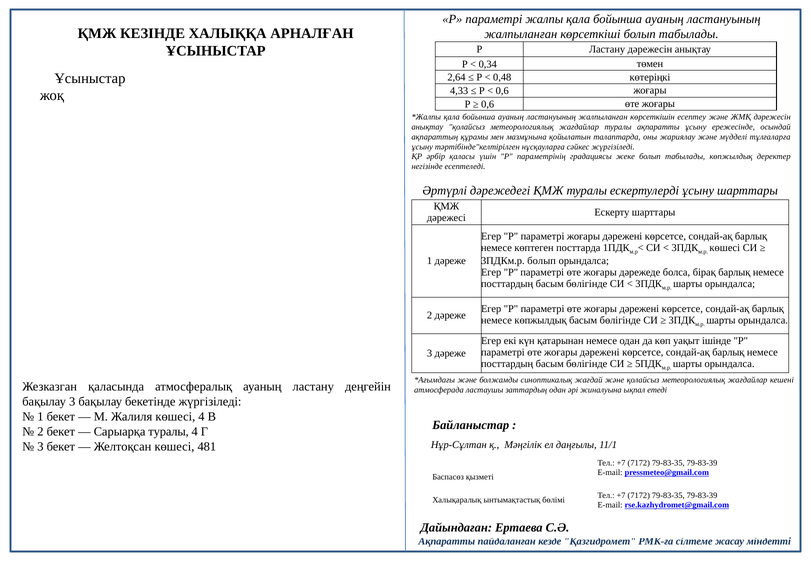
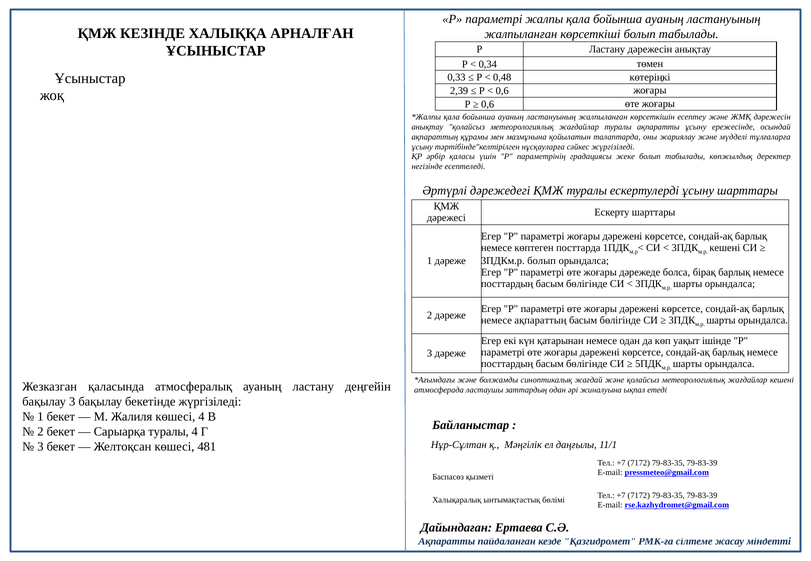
2,64: 2,64 -> 0,33
4,33: 4,33 -> 2,39
көшесі at (725, 248): көшесі -> кешені
немесе көпжылдық: көпжылдық -> ақпараттың
